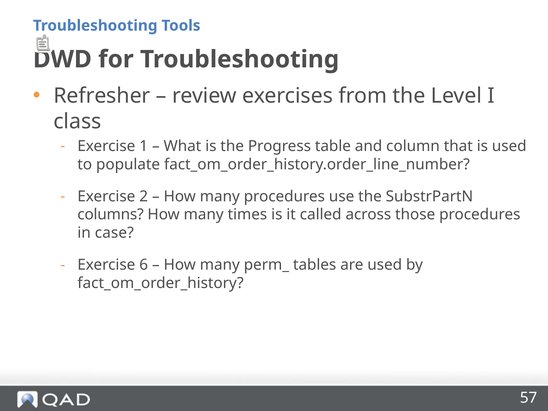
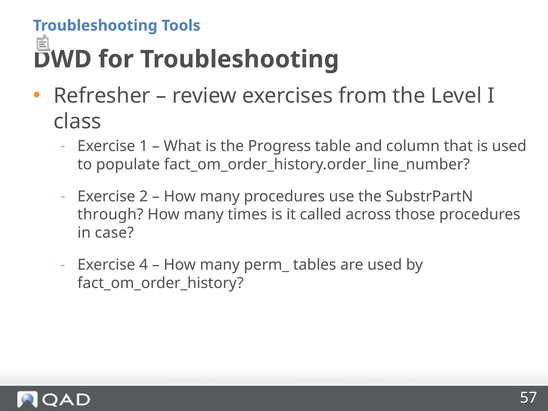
columns: columns -> through
6: 6 -> 4
